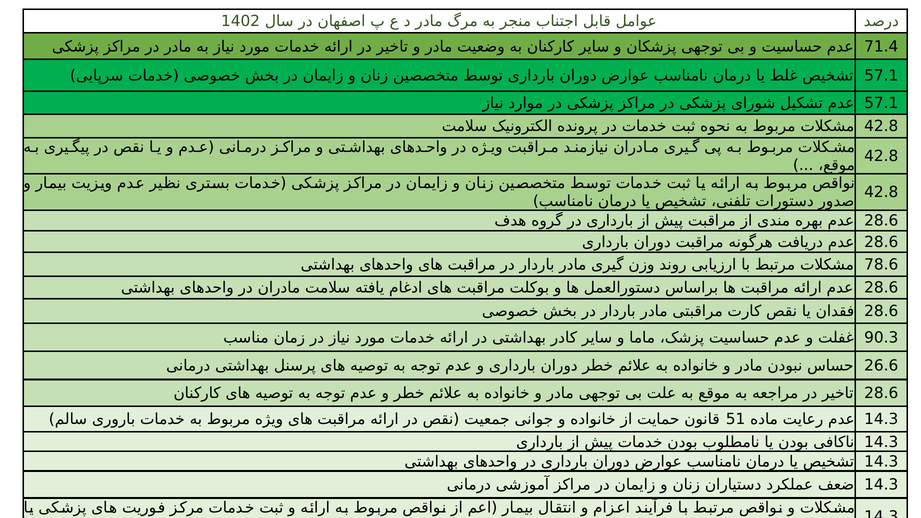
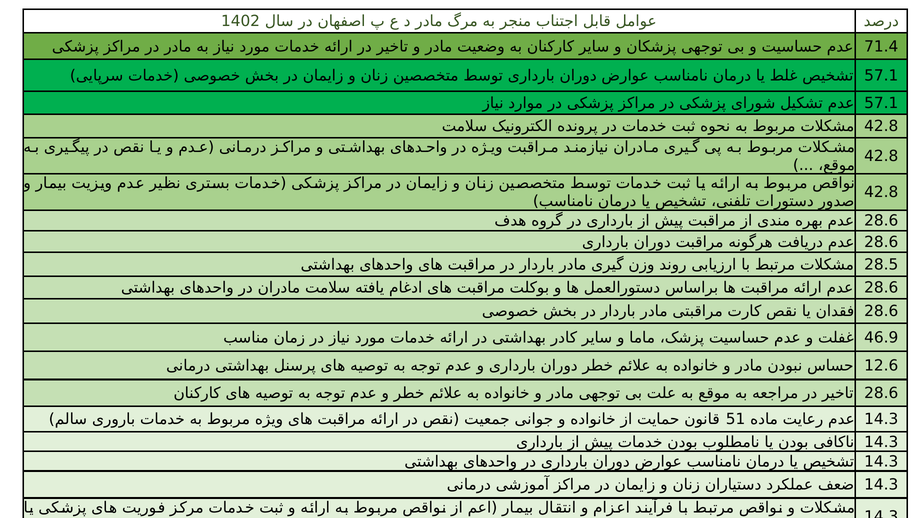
78.6: 78.6 -> 28.5
90.3: 90.3 -> 46.9
26.6: 26.6 -> 12.6
